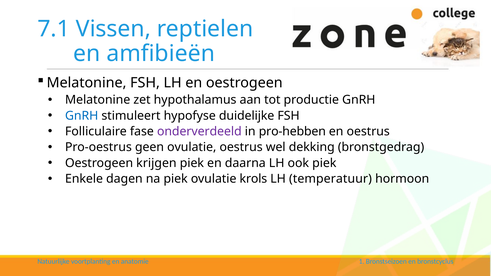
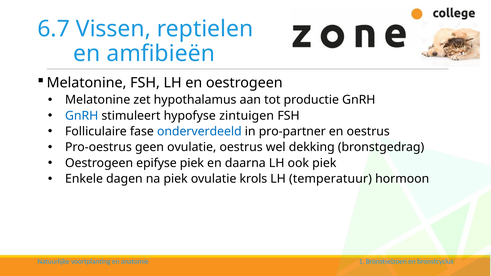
7.1: 7.1 -> 6.7
duidelijke: duidelijke -> zintuigen
onderverdeeld colour: purple -> blue
pro-hebben: pro-hebben -> pro-partner
krijgen: krijgen -> epifyse
